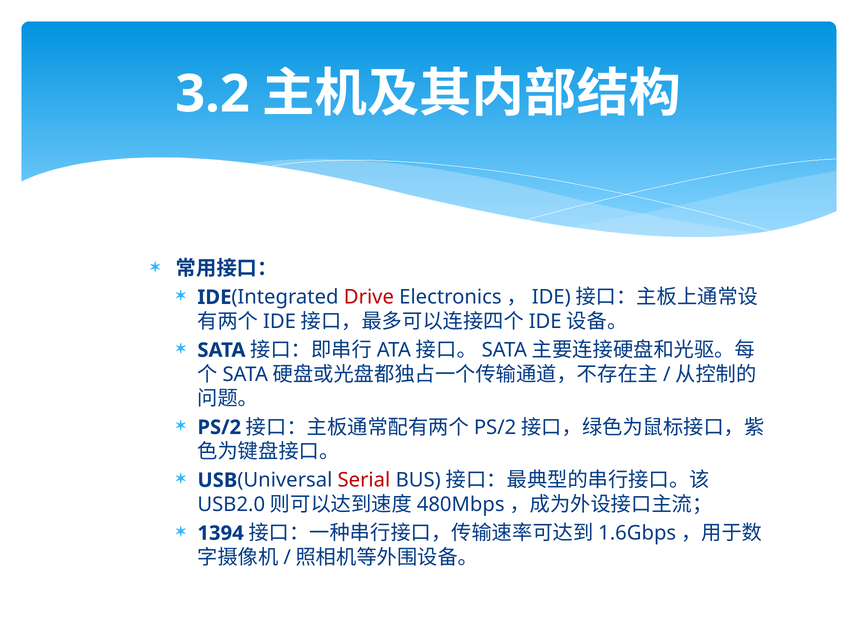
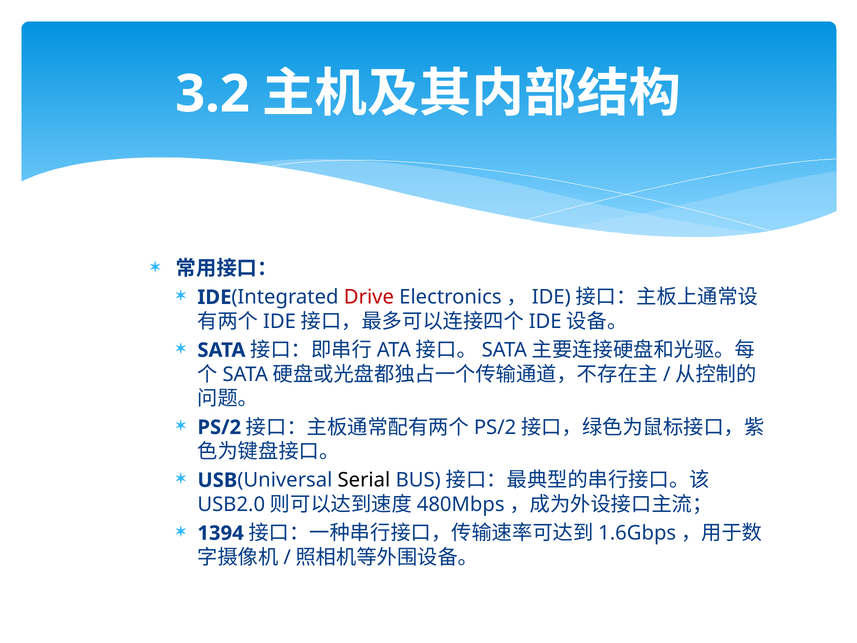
Serial colour: red -> black
